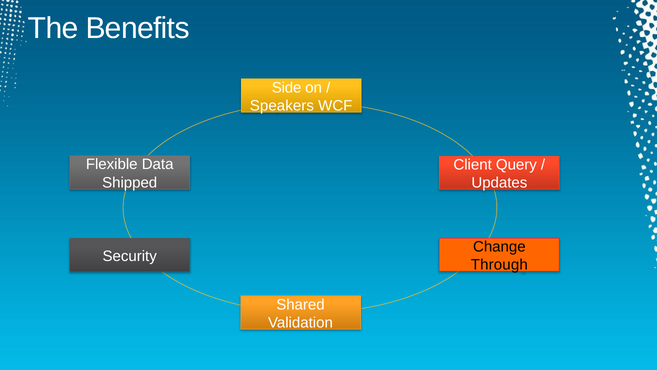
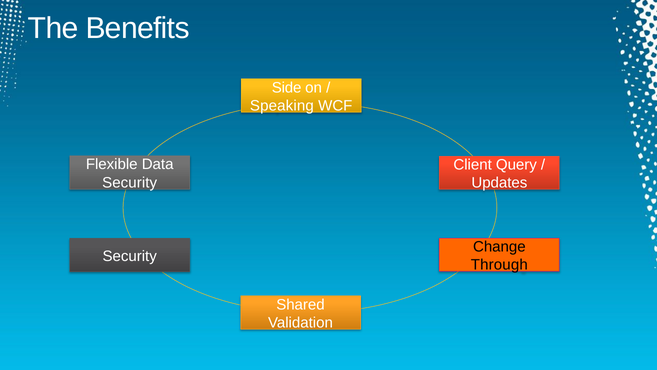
Speakers: Speakers -> Speaking
Shipped at (130, 182): Shipped -> Security
